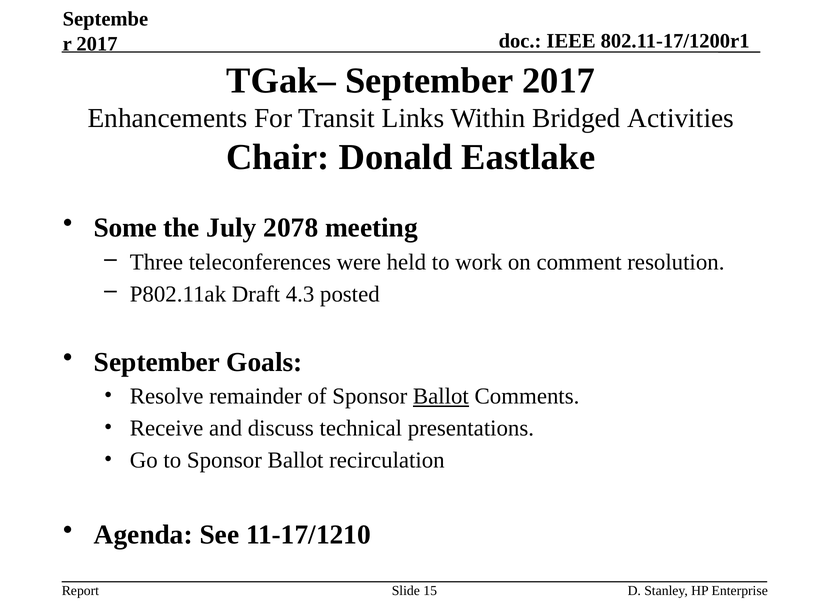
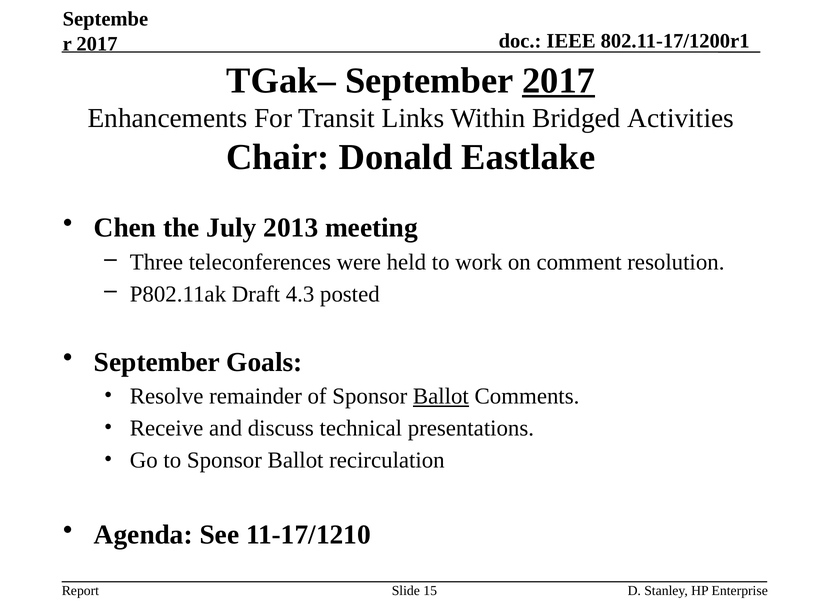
2017 at (559, 81) underline: none -> present
Some: Some -> Chen
2078: 2078 -> 2013
